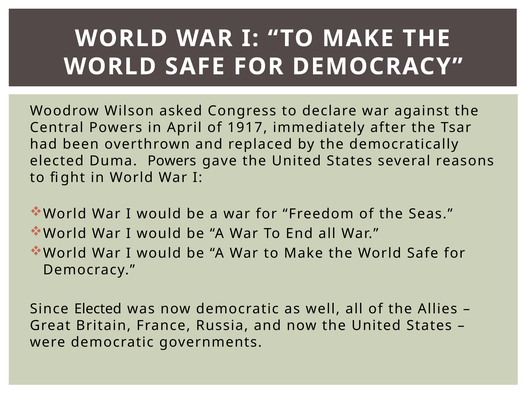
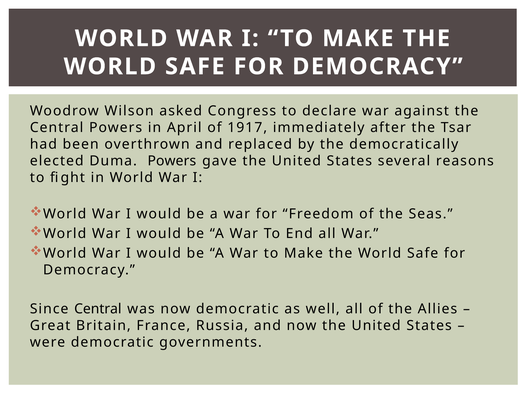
Since Elected: Elected -> Central
